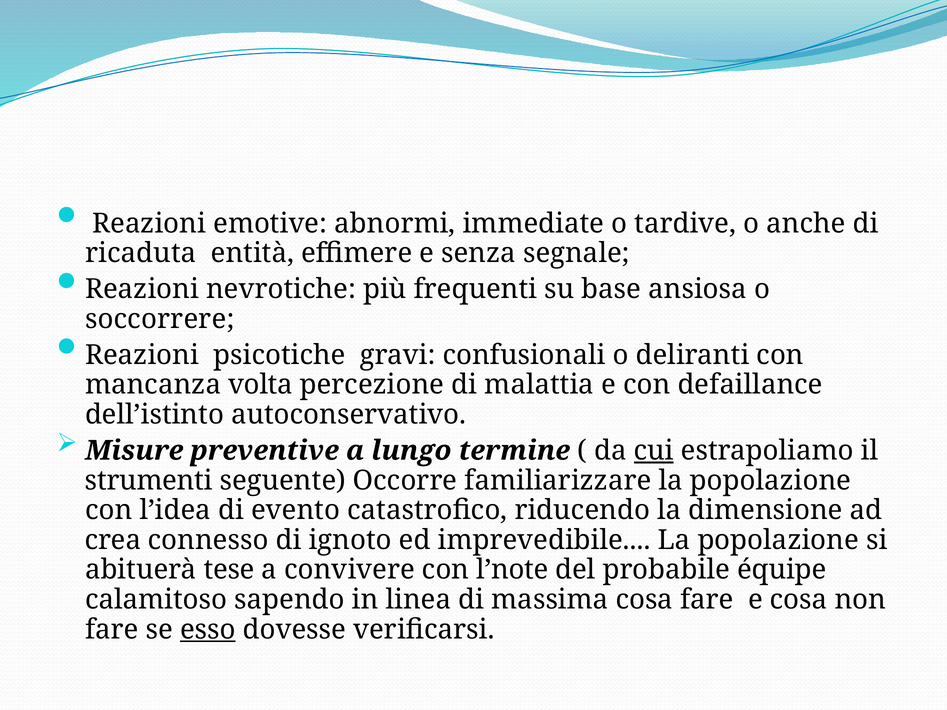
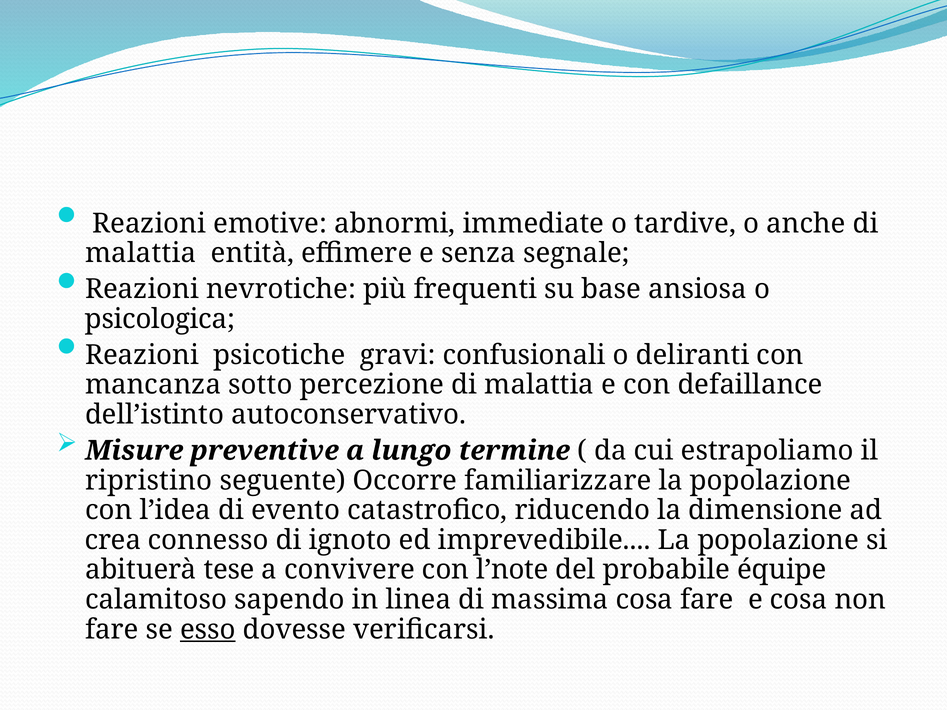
ricaduta at (141, 253): ricaduta -> malattia
soccorrere: soccorrere -> psicologica
volta: volta -> sotto
cui underline: present -> none
strumenti: strumenti -> ripristino
